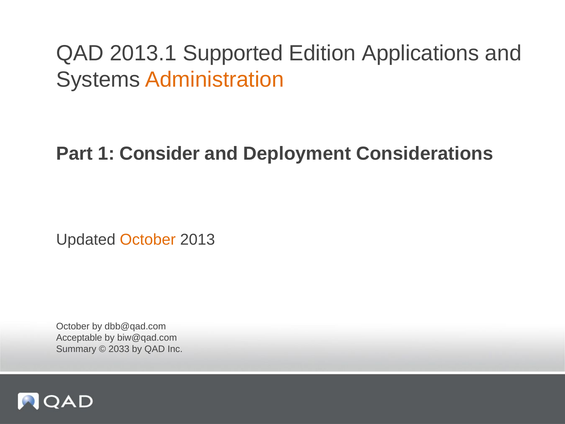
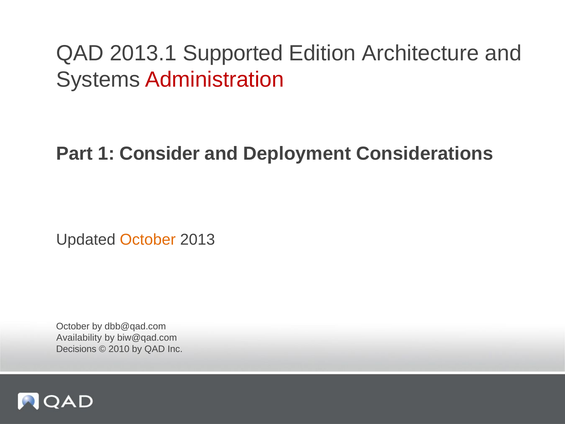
Applications: Applications -> Architecture
Administration colour: orange -> red
Acceptable: Acceptable -> Availability
Summary: Summary -> Decisions
2033: 2033 -> 2010
